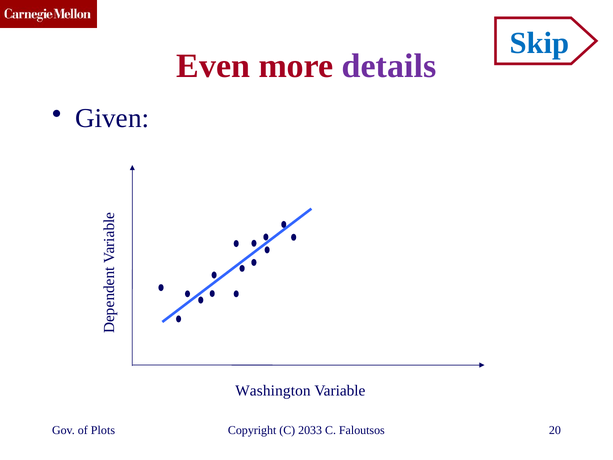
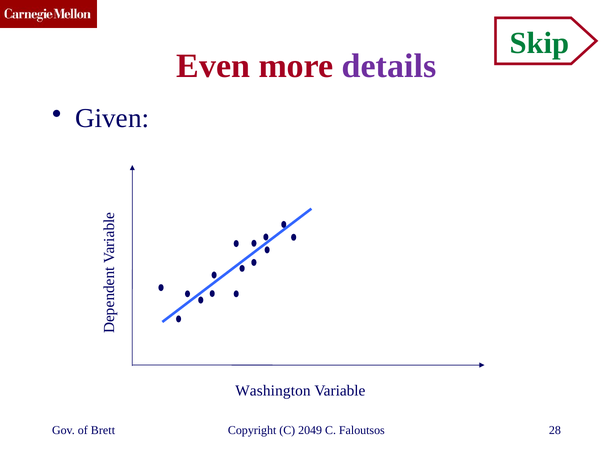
Skip colour: blue -> green
Plots: Plots -> Brett
2033: 2033 -> 2049
20: 20 -> 28
